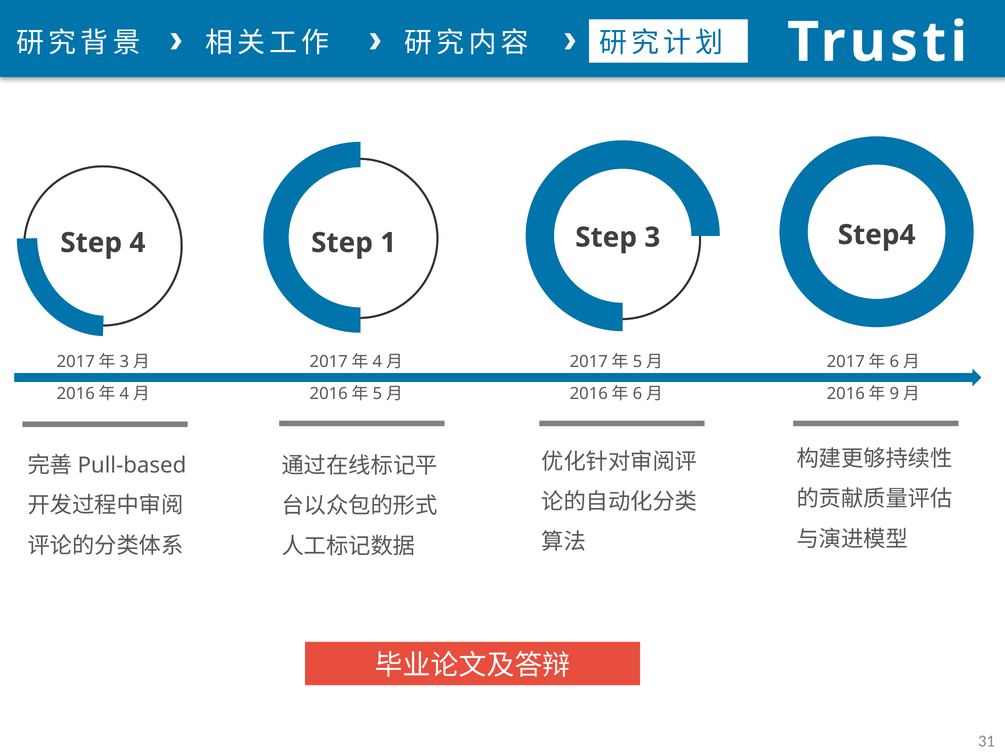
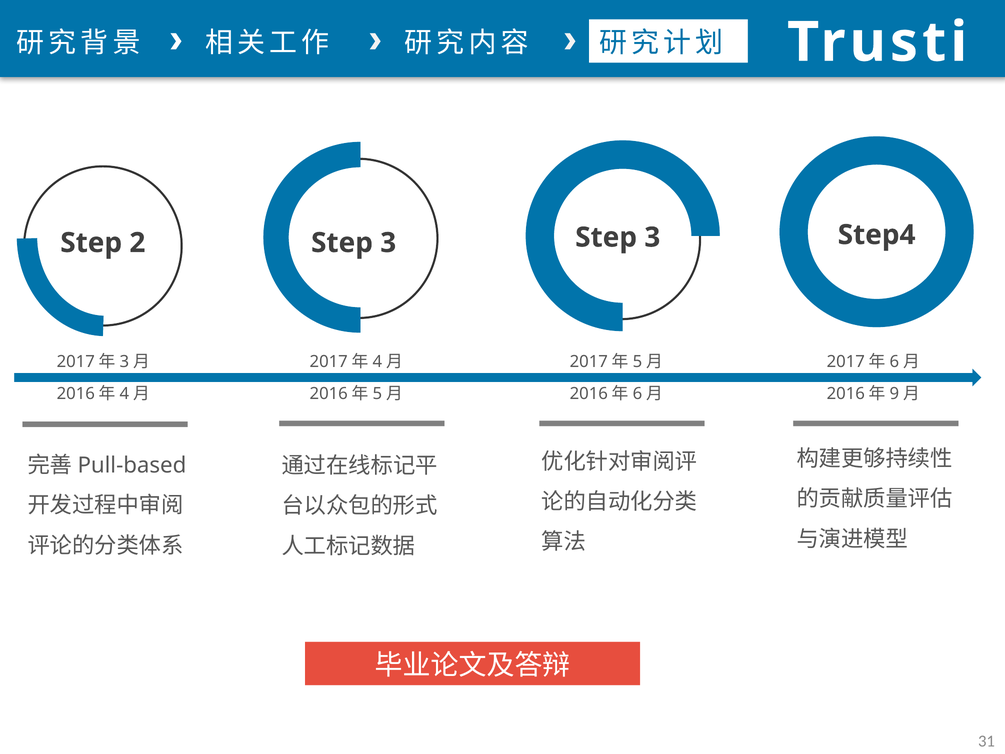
4: 4 -> 2
1 at (388, 243): 1 -> 3
